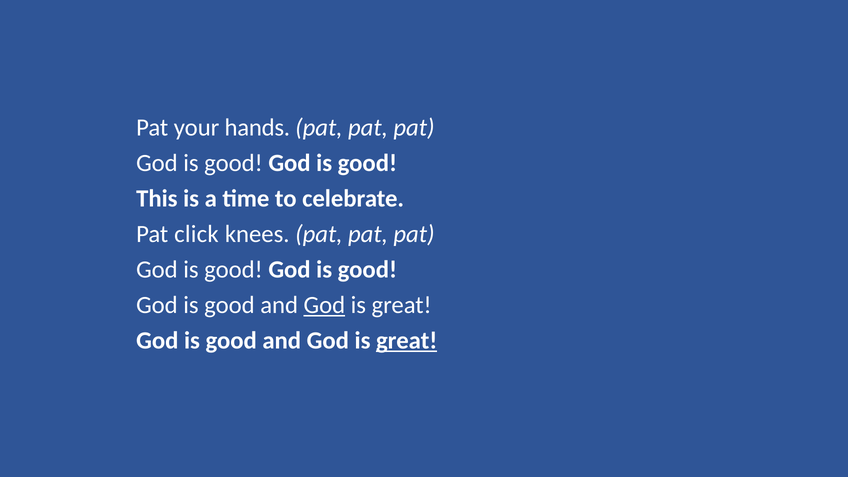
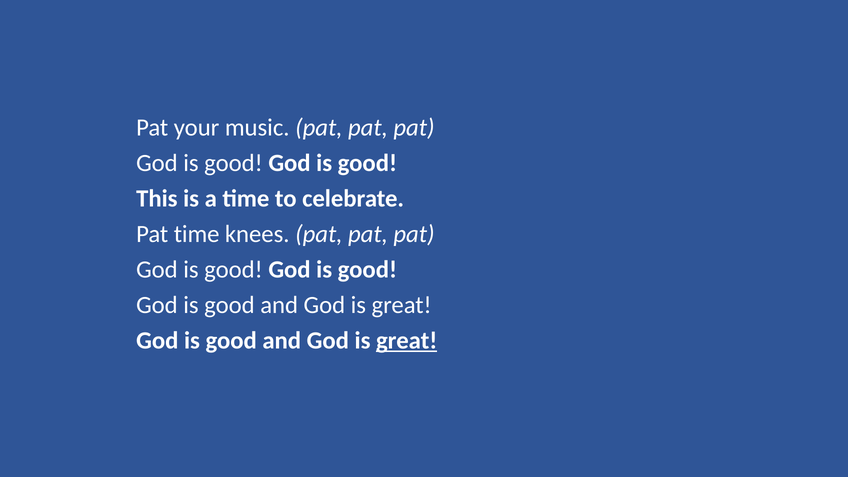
hands: hands -> music
Pat click: click -> time
God at (324, 305) underline: present -> none
